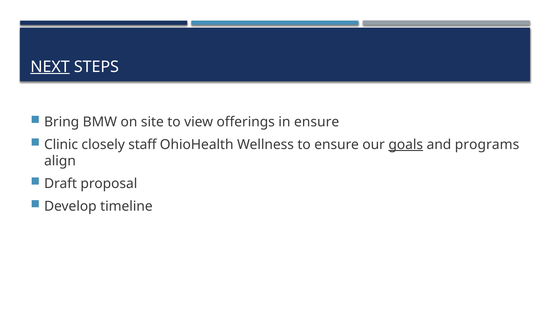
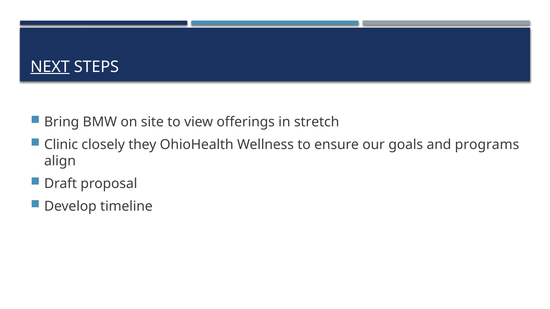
in ensure: ensure -> stretch
staff: staff -> they
goals underline: present -> none
